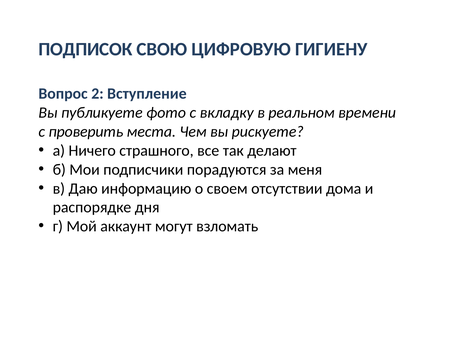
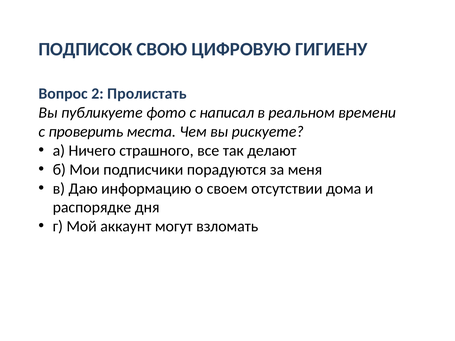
Вступление: Вступление -> Пролистать
вкладку: вкладку -> написал
